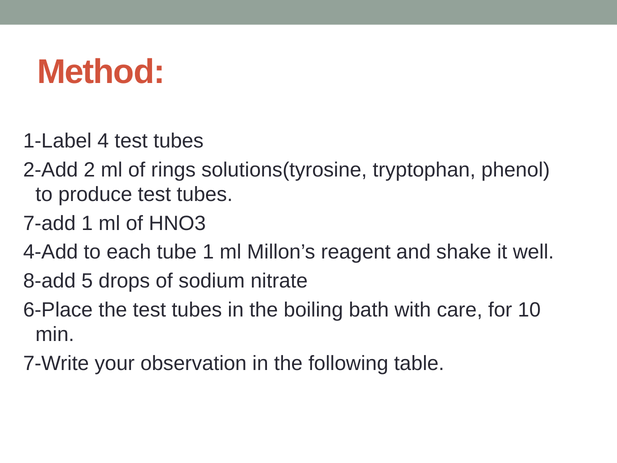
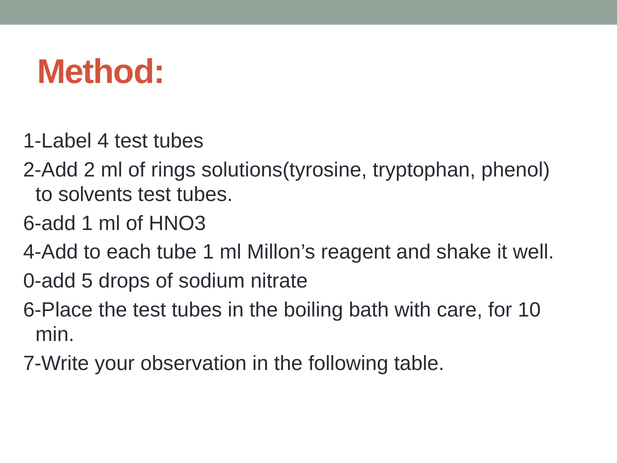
produce: produce -> solvents
7-add: 7-add -> 6-add
8-add: 8-add -> 0-add
